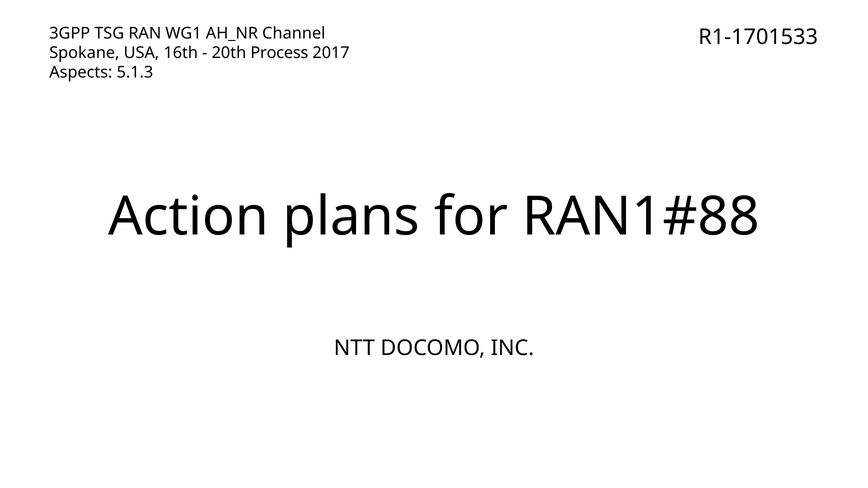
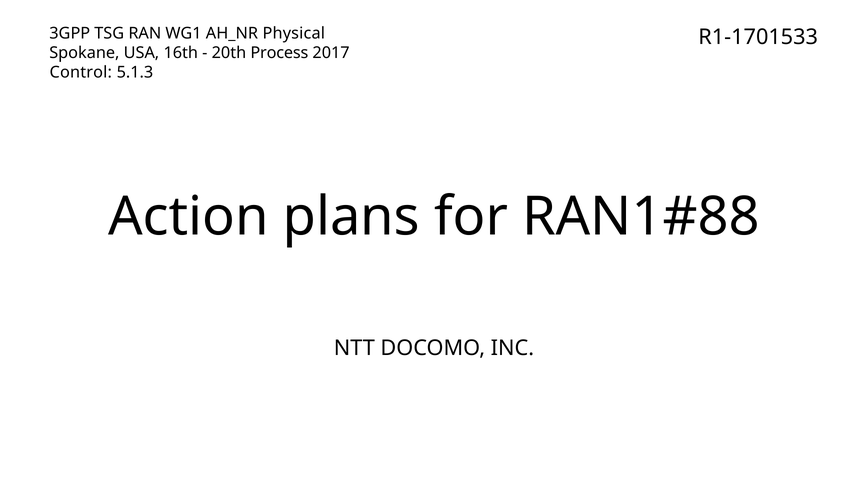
Channel: Channel -> Physical
Aspects: Aspects -> Control
